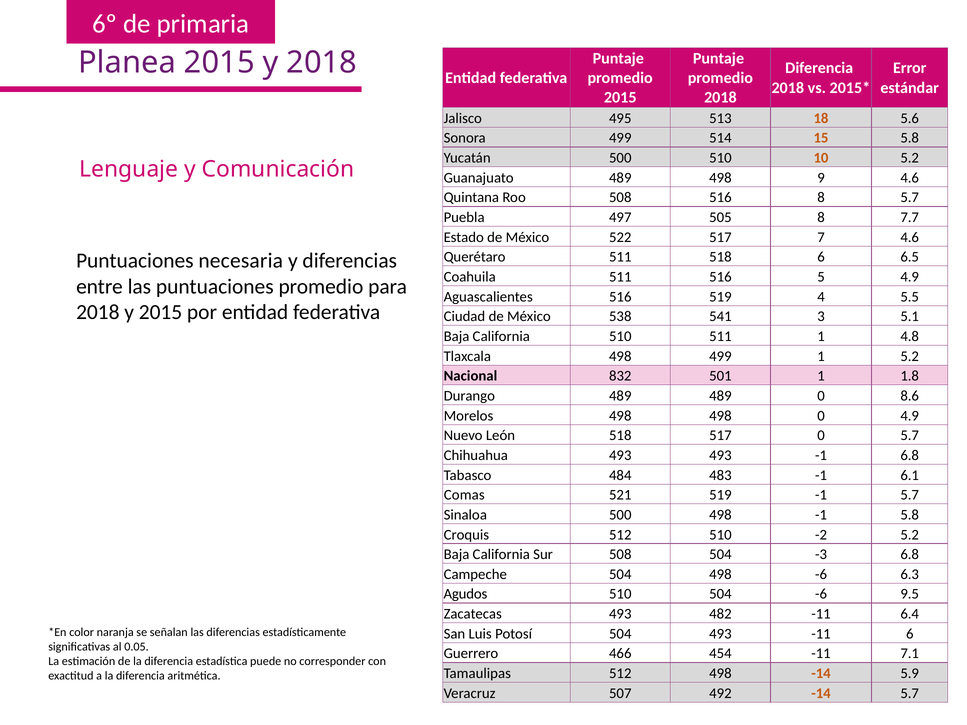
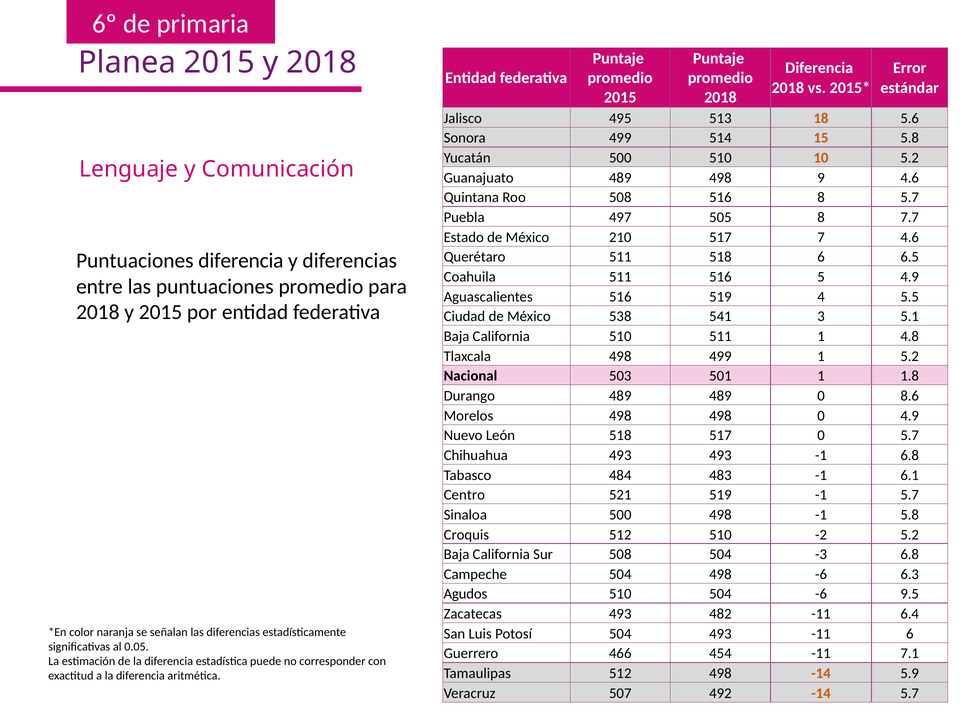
522: 522 -> 210
Puntuaciones necesaria: necesaria -> diferencia
832: 832 -> 503
Comas: Comas -> Centro
